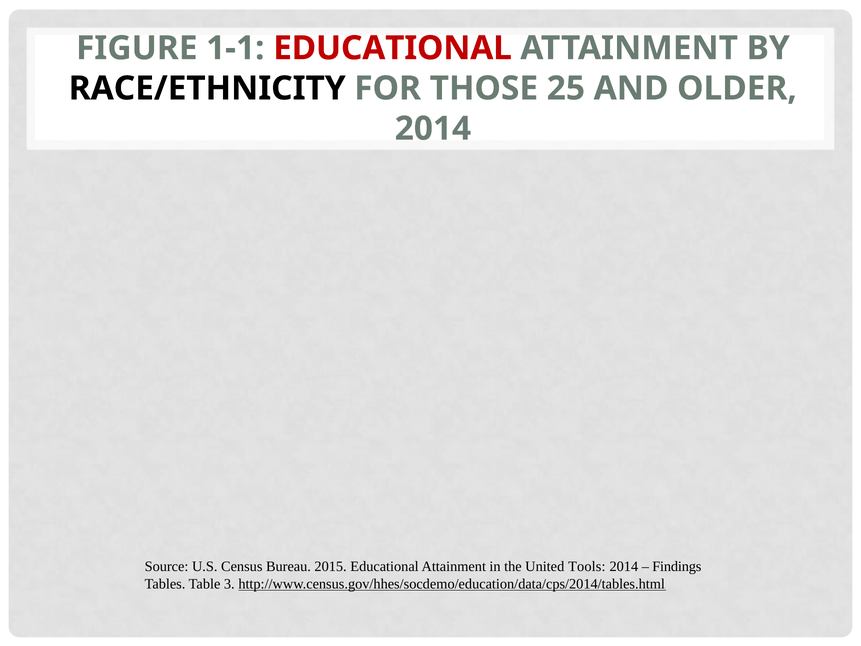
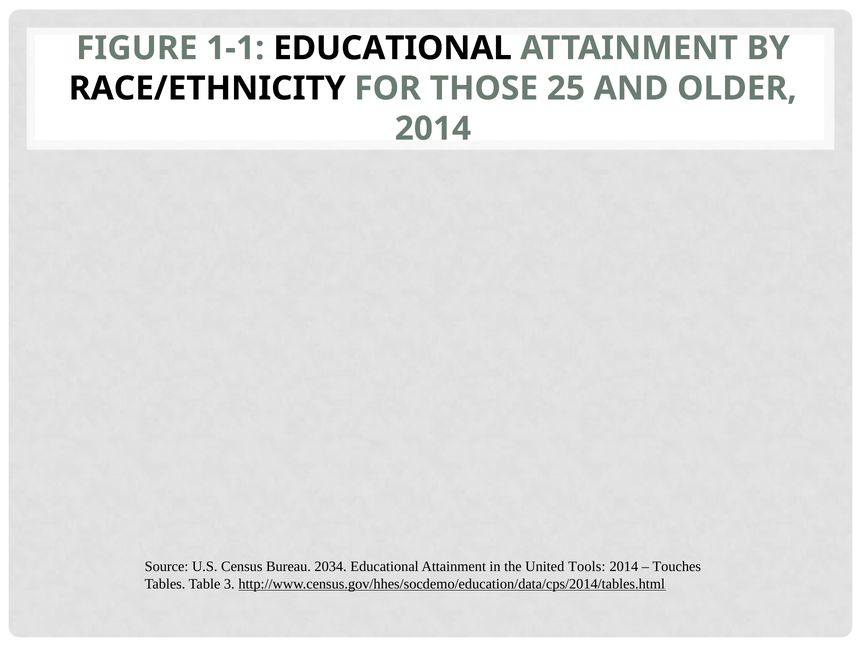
EDUCATIONAL at (392, 48) colour: red -> black
2015: 2015 -> 2034
Findings: Findings -> Touches
